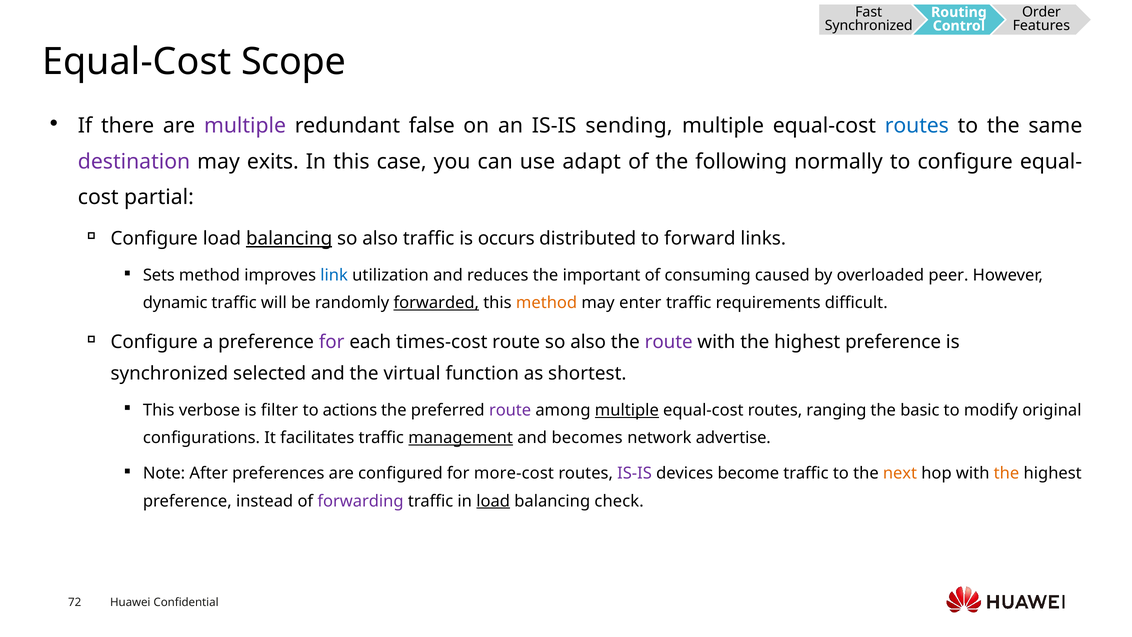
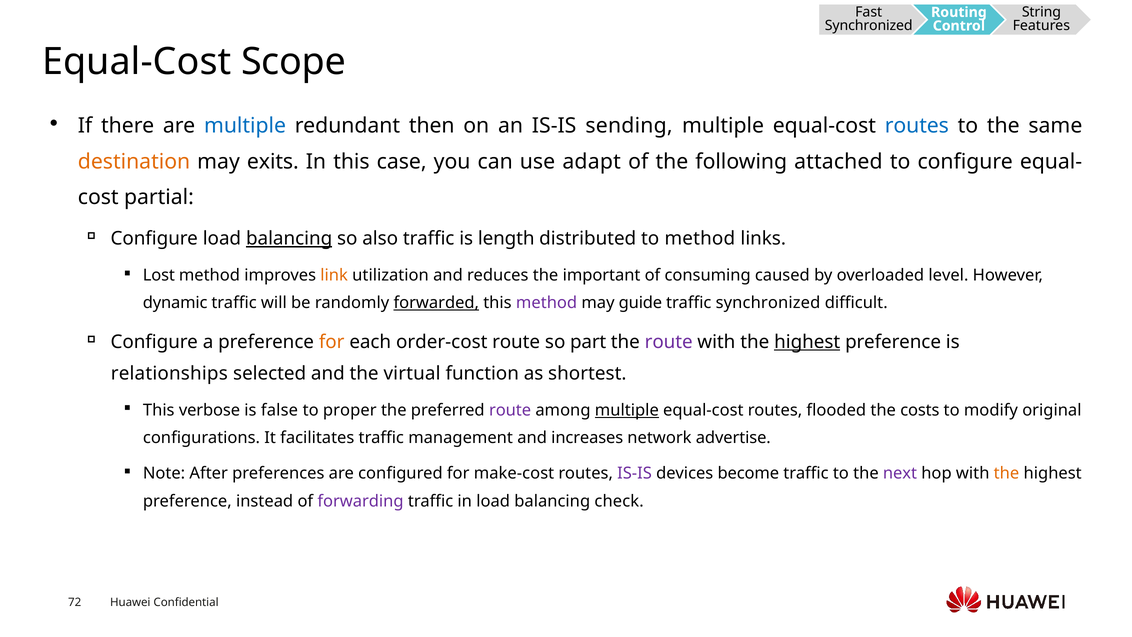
Order: Order -> String
multiple at (245, 126) colour: purple -> blue
false: false -> then
destination colour: purple -> orange
normally: normally -> attached
occurs: occurs -> length
to forward: forward -> method
Sets: Sets -> Lost
link colour: blue -> orange
peer: peer -> level
method at (547, 303) colour: orange -> purple
enter: enter -> guide
traffic requirements: requirements -> synchronized
for at (332, 342) colour: purple -> orange
times-cost: times-cost -> order-cost
route so also: also -> part
highest at (807, 342) underline: none -> present
synchronized at (169, 373): synchronized -> relationships
filter: filter -> false
actions: actions -> proper
ranging: ranging -> flooded
basic: basic -> costs
management underline: present -> none
becomes: becomes -> increases
more-cost: more-cost -> make-cost
next colour: orange -> purple
load at (493, 501) underline: present -> none
